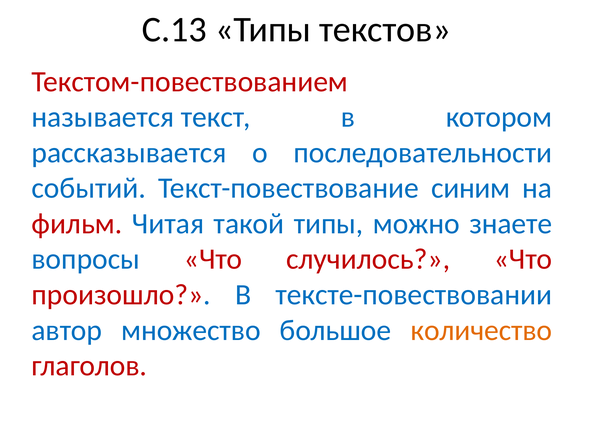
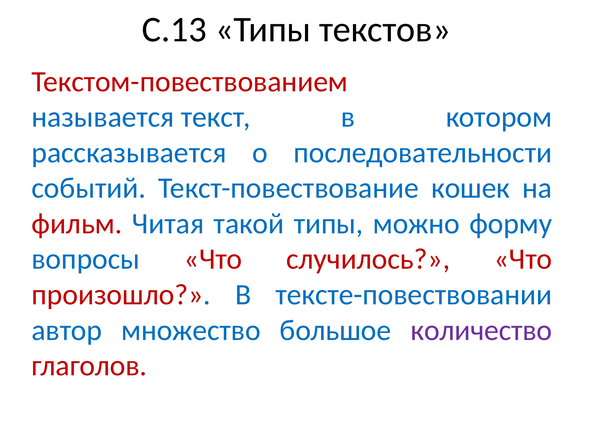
синим: синим -> кошек
знаете: знаете -> форму
количество colour: orange -> purple
